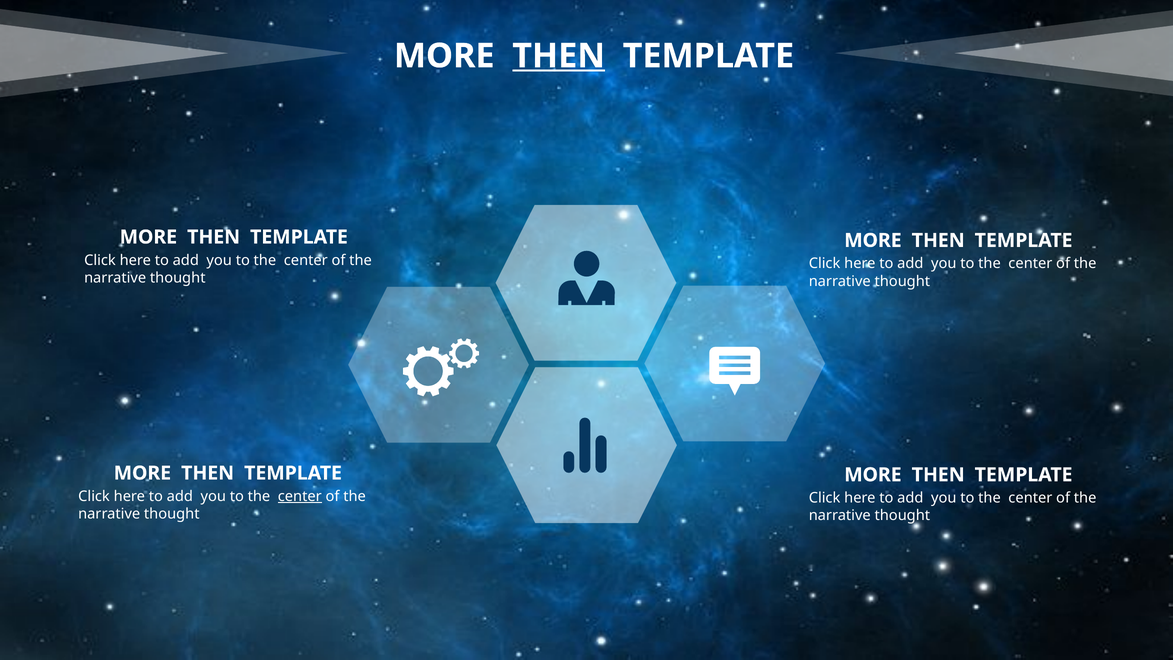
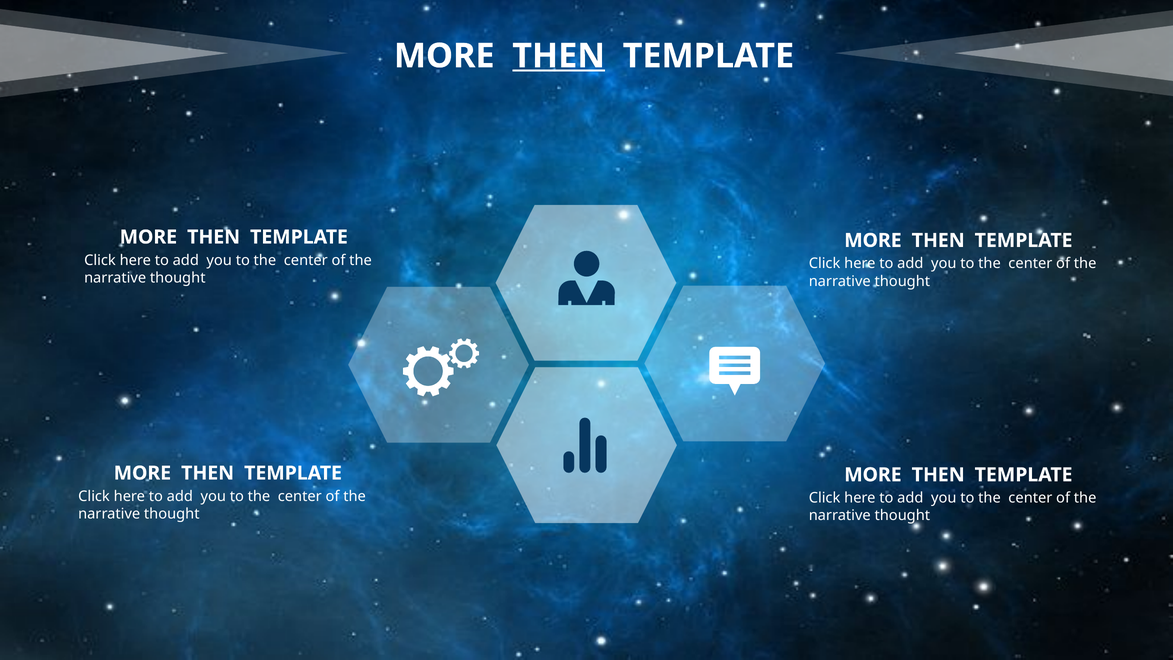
center at (300, 496) underline: present -> none
